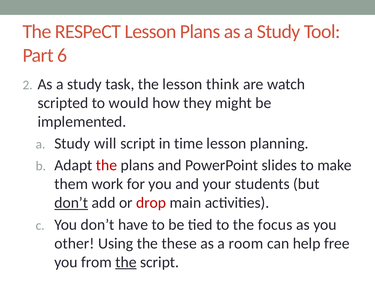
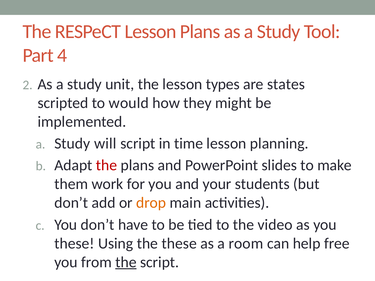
6: 6 -> 4
task: task -> unit
think: think -> types
watch: watch -> states
don’t at (71, 203) underline: present -> none
drop colour: red -> orange
focus: focus -> video
other at (74, 244): other -> these
